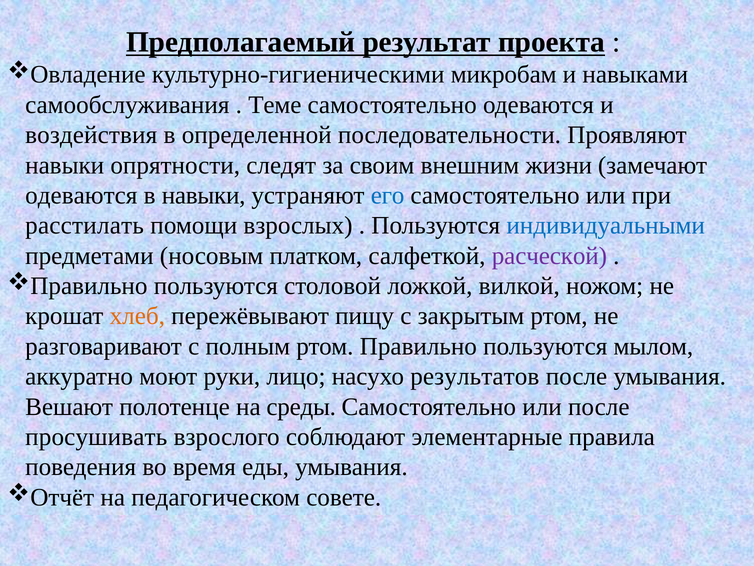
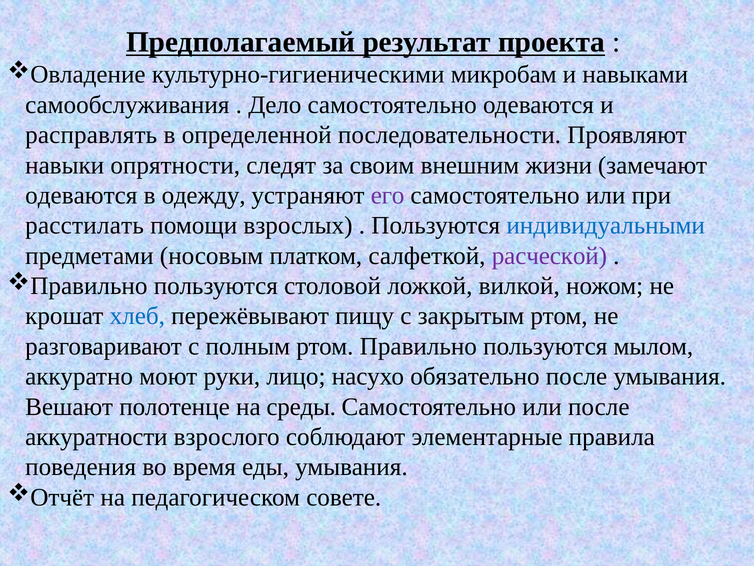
Теме: Теме -> Дело
воздействия: воздействия -> расправлять
в навыки: навыки -> одежду
его colour: blue -> purple
хлеб colour: orange -> blue
результатов: результатов -> обязательно
просушивать: просушивать -> аккуратности
